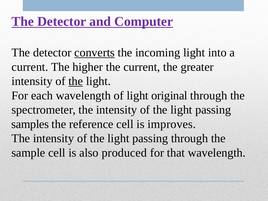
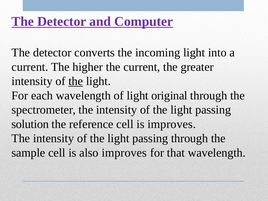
converts underline: present -> none
samples: samples -> solution
also produced: produced -> improves
